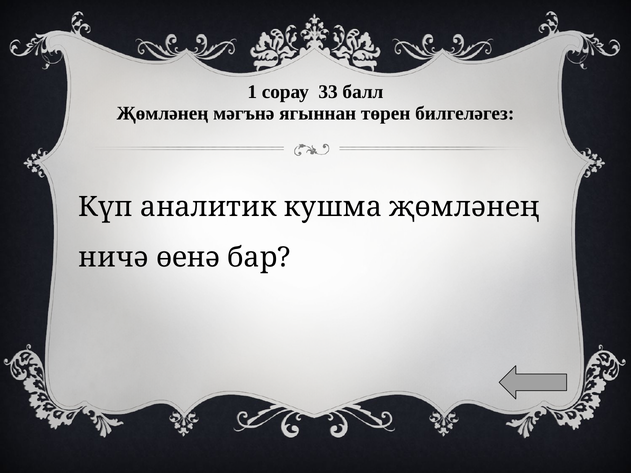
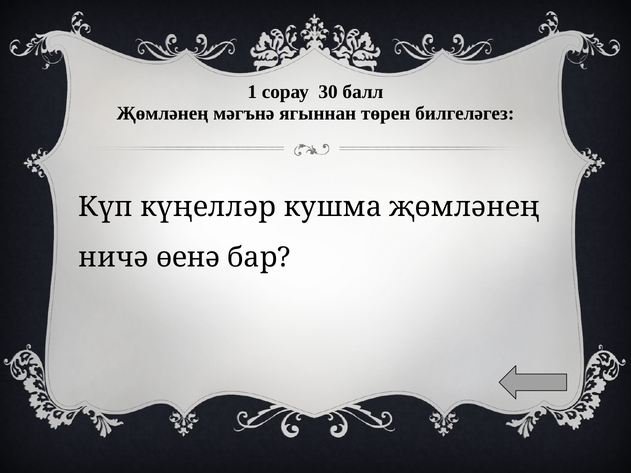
33: 33 -> 30
аналитик: аналитик -> күңелләр
